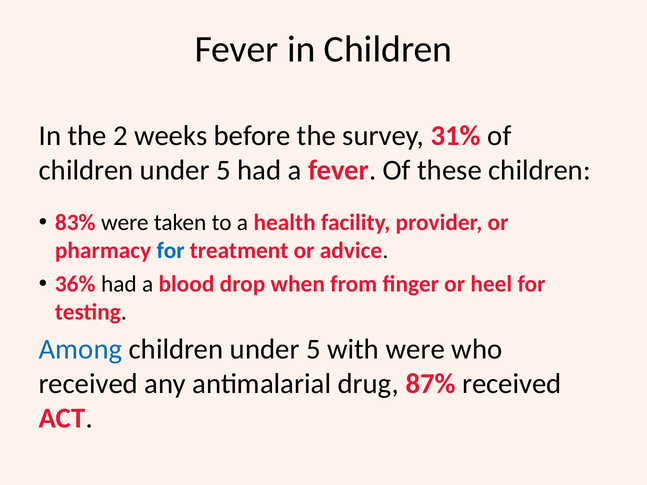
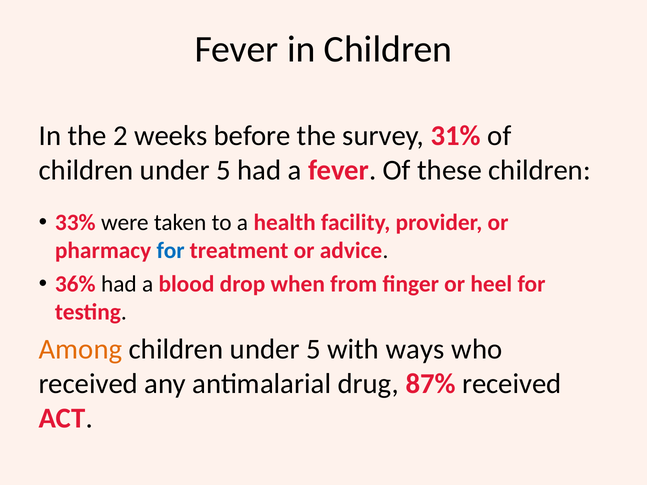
83%: 83% -> 33%
Among colour: blue -> orange
with were: were -> ways
